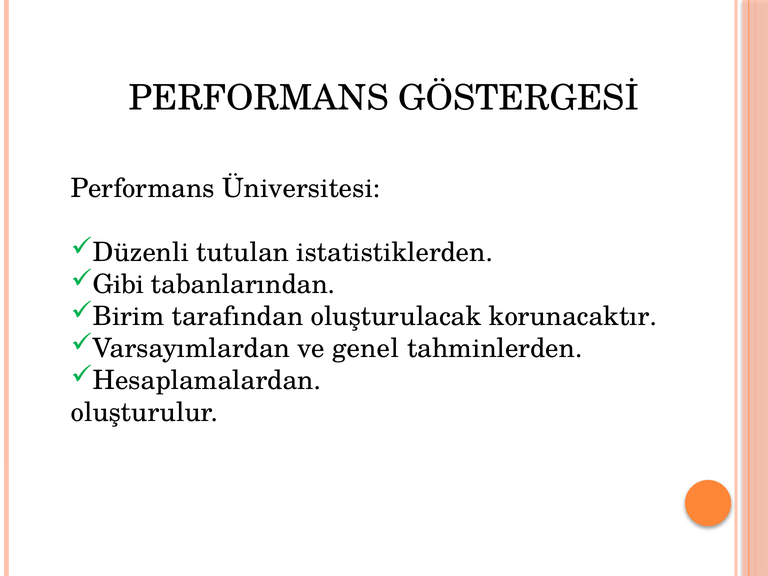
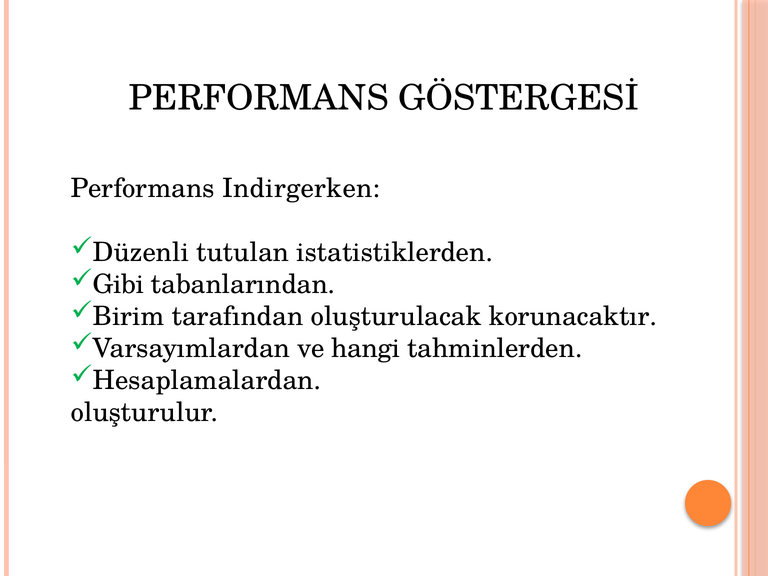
Üniversitesi: Üniversitesi -> Indirgerken
genel: genel -> hangi
